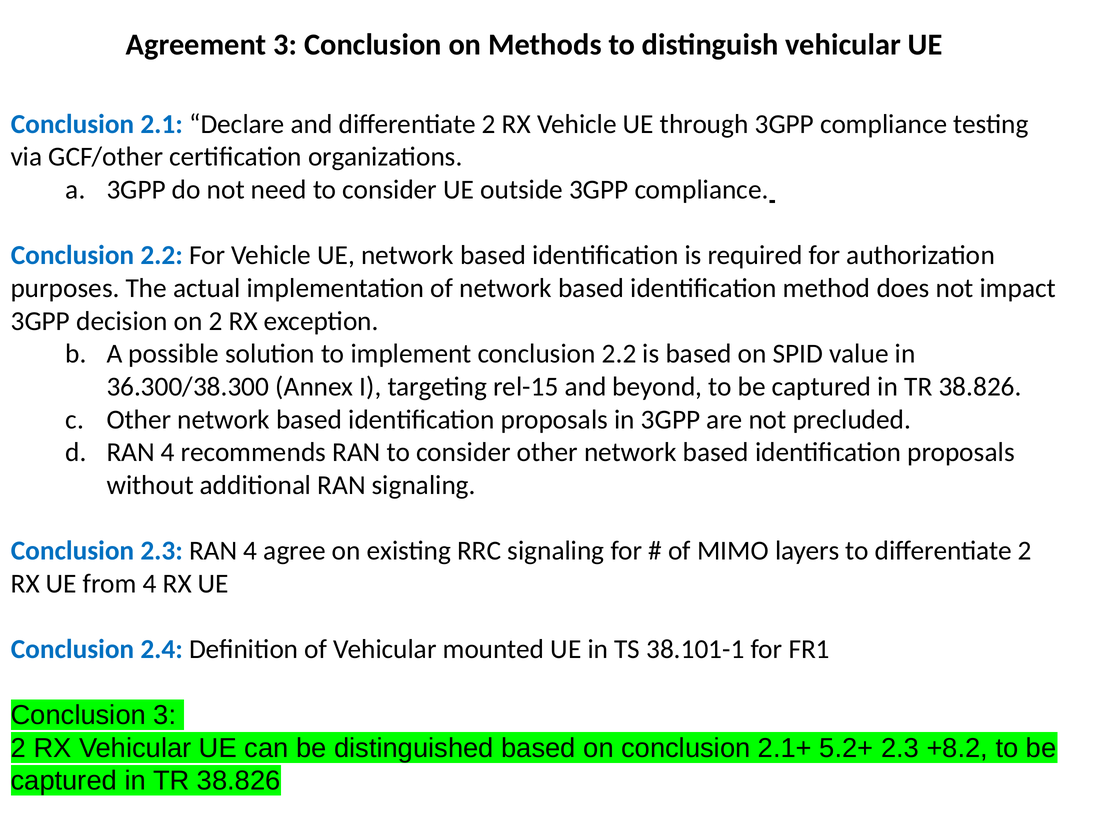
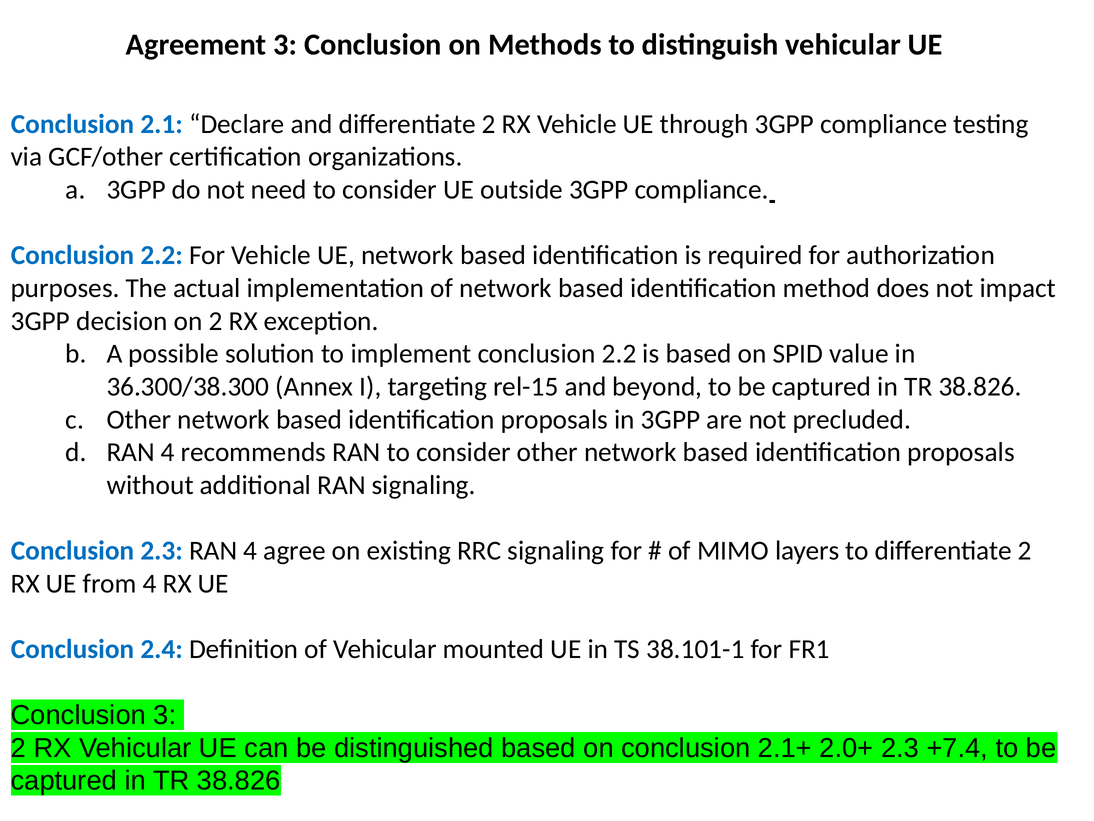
5.2+: 5.2+ -> 2.0+
+8.2: +8.2 -> +7.4
